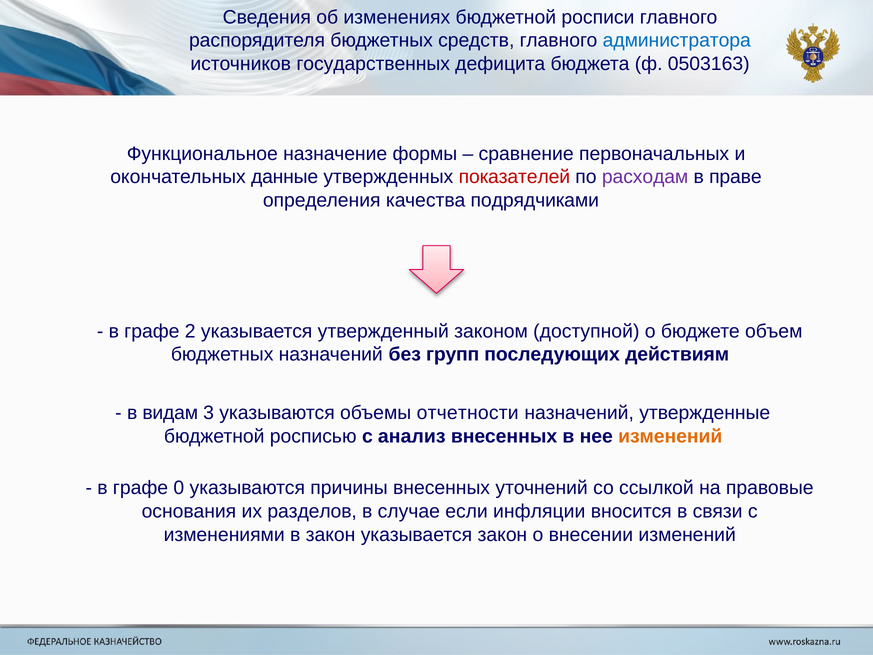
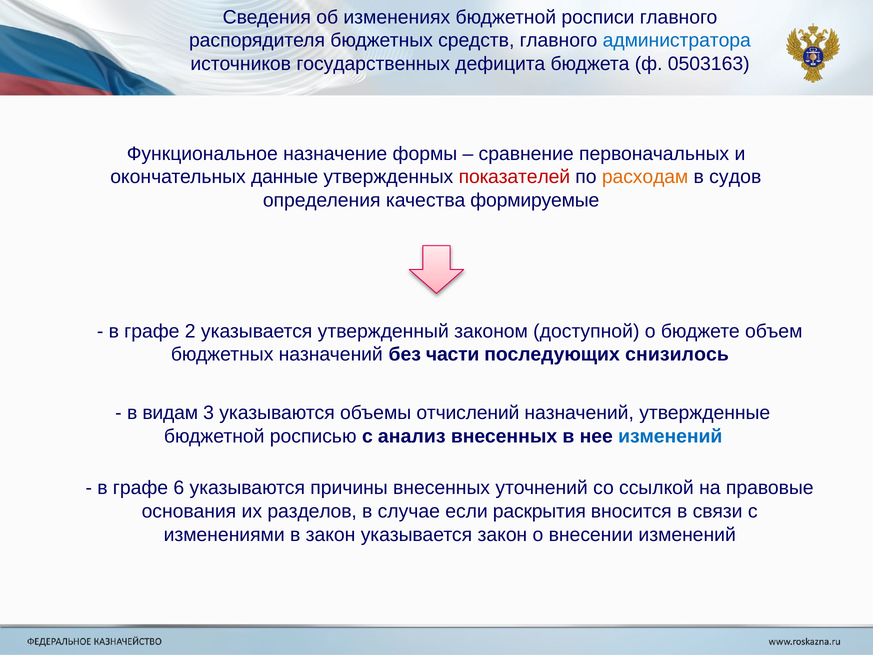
расходам colour: purple -> orange
праве: праве -> судов
подрядчиками: подрядчиками -> формируемые
групп: групп -> части
действиям: действиям -> снизилось
отчетности: отчетности -> отчислений
изменений at (670, 436) colour: orange -> blue
0: 0 -> 6
инфляции: инфляции -> раскрытия
